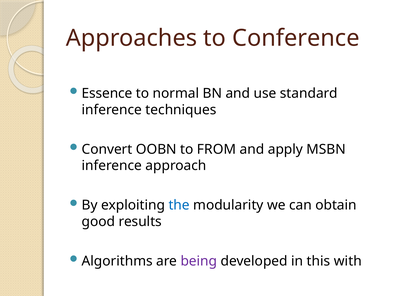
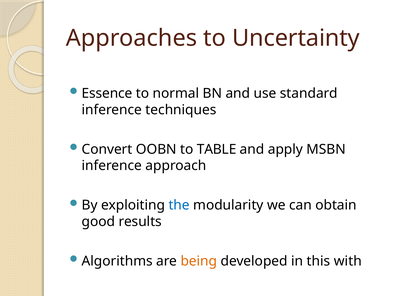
Conference: Conference -> Uncertainty
FROM: FROM -> TABLE
being colour: purple -> orange
